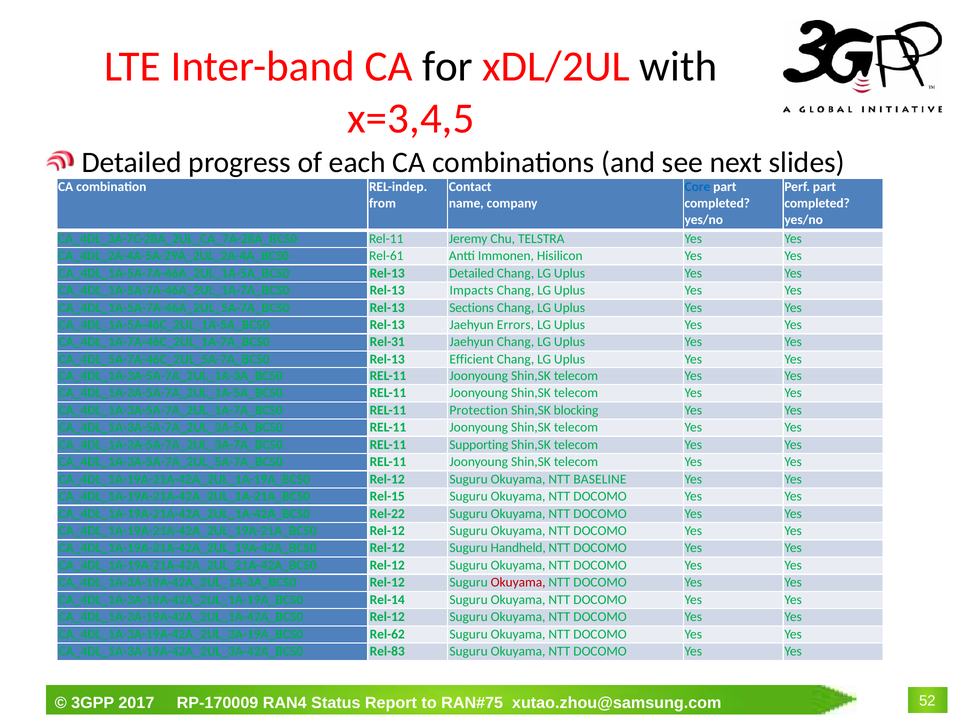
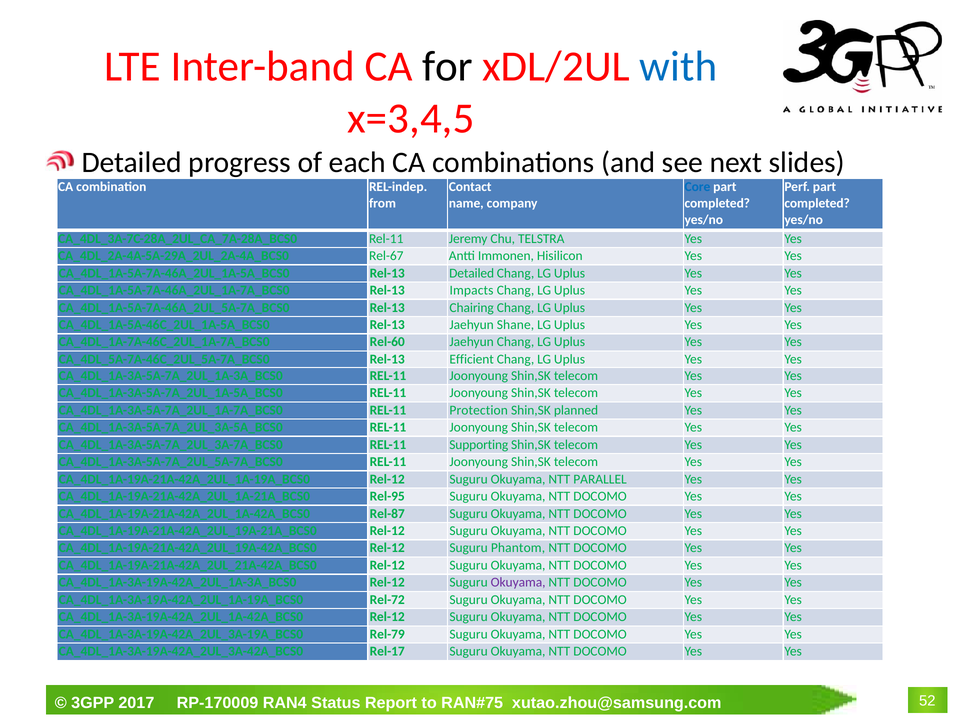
with colour: black -> blue
Rel-61: Rel-61 -> Rel-67
Sections: Sections -> Chairing
Errors: Errors -> Shane
Rel-31: Rel-31 -> Rel-60
blocking: blocking -> planned
BASELINE: BASELINE -> PARALLEL
Rel-15: Rel-15 -> Rel-95
Rel-22: Rel-22 -> Rel-87
Handheld: Handheld -> Phantom
Okuyama at (518, 582) colour: red -> purple
Rel-14: Rel-14 -> Rel-72
Rel-62: Rel-62 -> Rel-79
Rel-83: Rel-83 -> Rel-17
